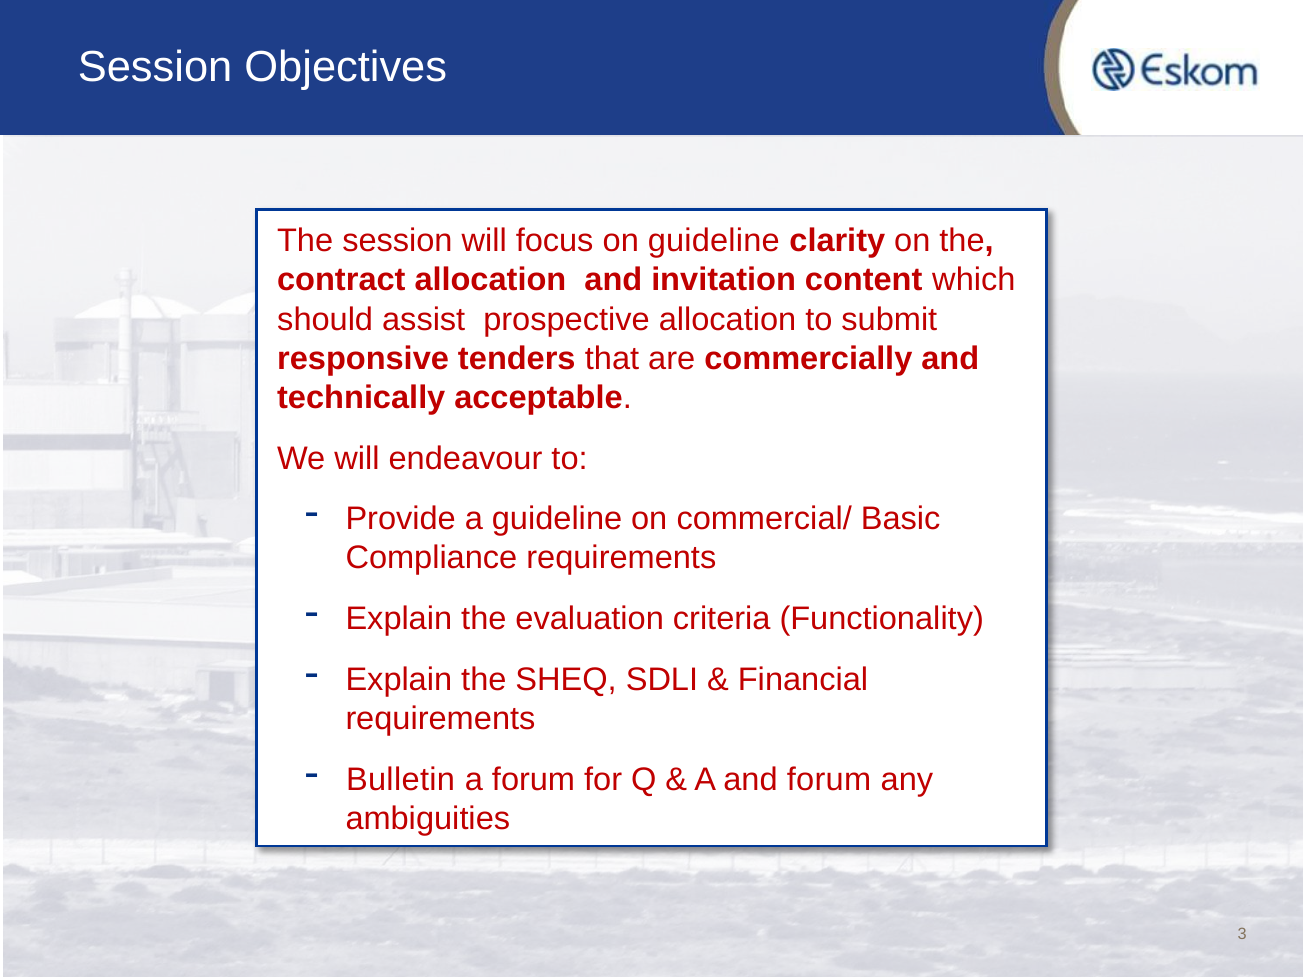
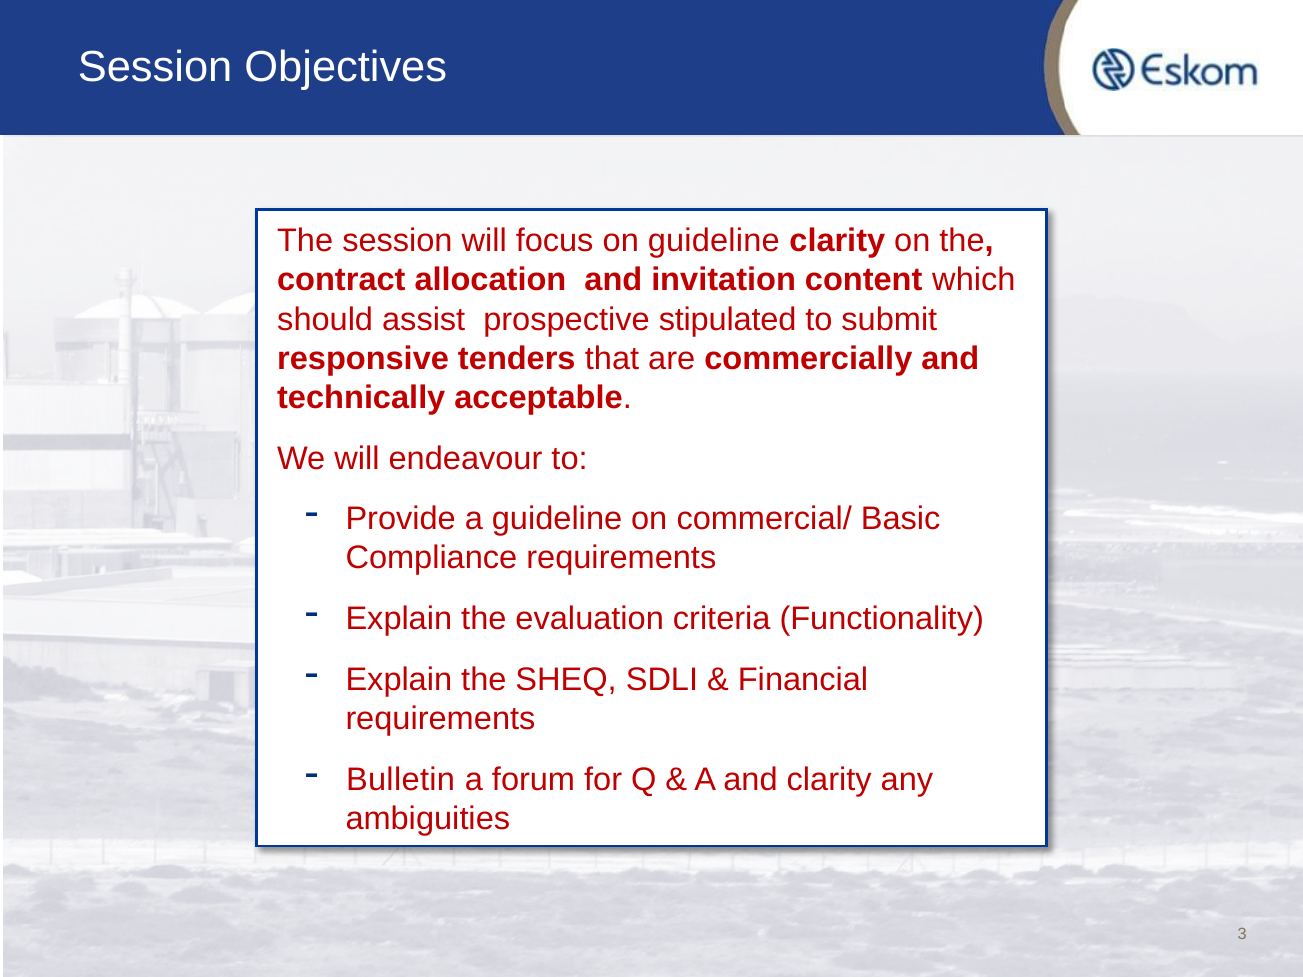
prospective allocation: allocation -> stipulated
and forum: forum -> clarity
